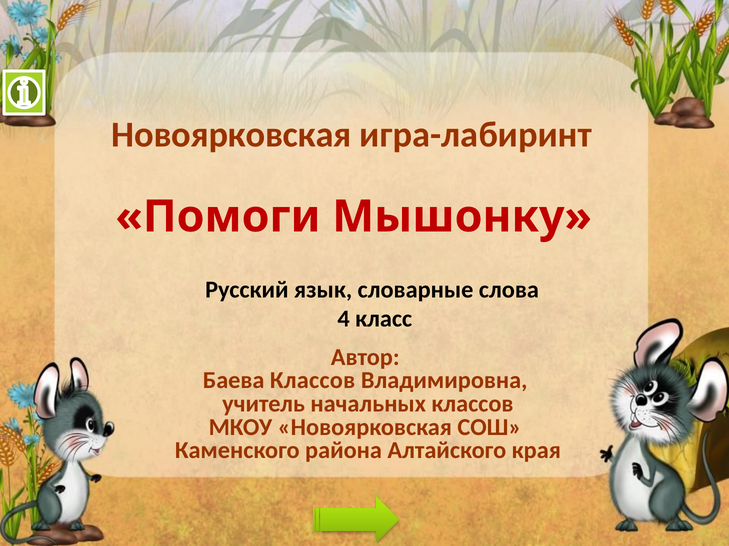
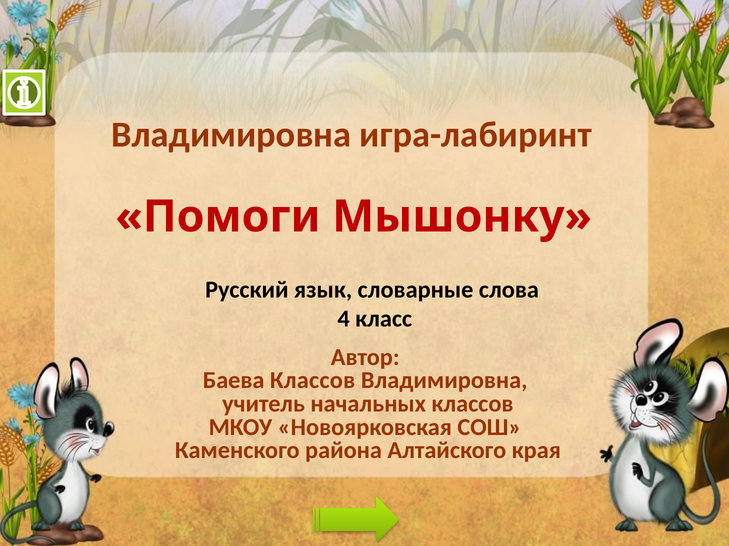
Новоярковская at (231, 135): Новоярковская -> Владимировна
